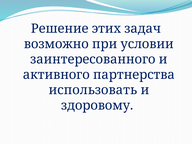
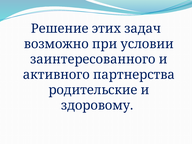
использовать: использовать -> родительские
